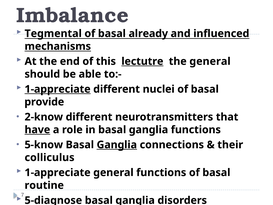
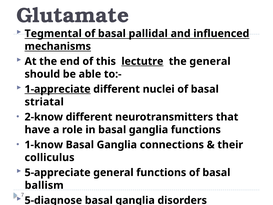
Imbalance: Imbalance -> Glutamate
already: already -> pallidal
provide: provide -> striatal
have underline: present -> none
5-know: 5-know -> 1-know
Ganglia at (117, 145) underline: present -> none
1-appreciate at (58, 172): 1-appreciate -> 5-appreciate
routine: routine -> ballism
